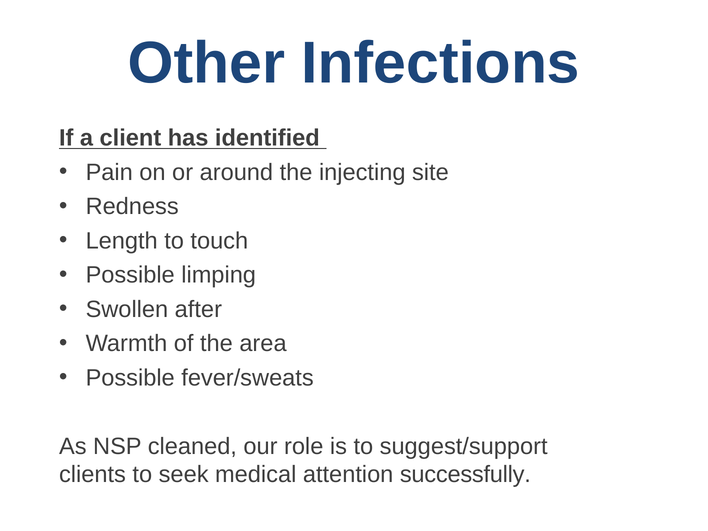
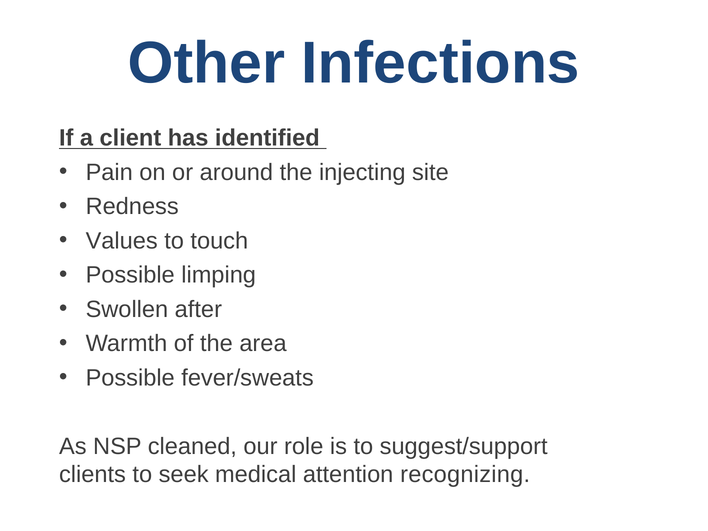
Length: Length -> Values
successfully: successfully -> recognizing
